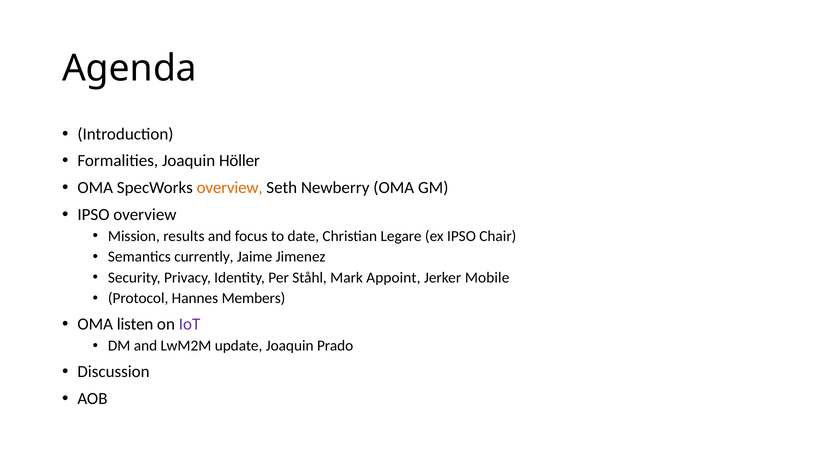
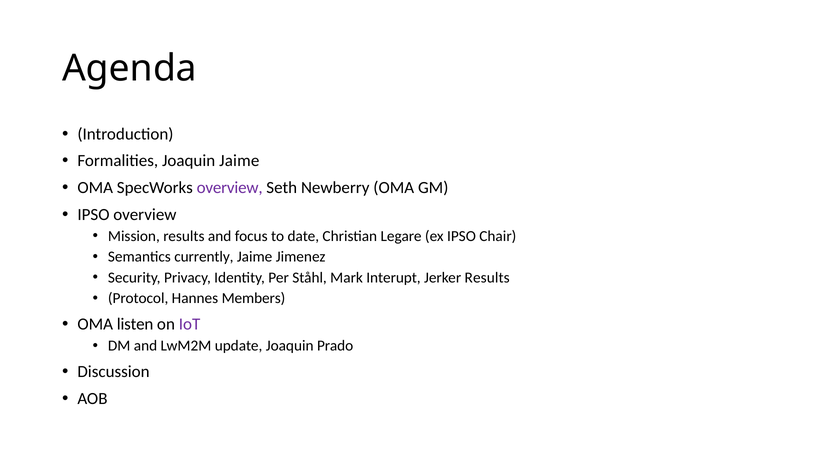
Joaquin Höller: Höller -> Jaime
overview at (230, 188) colour: orange -> purple
Appoint: Appoint -> Interupt
Jerker Mobile: Mobile -> Results
